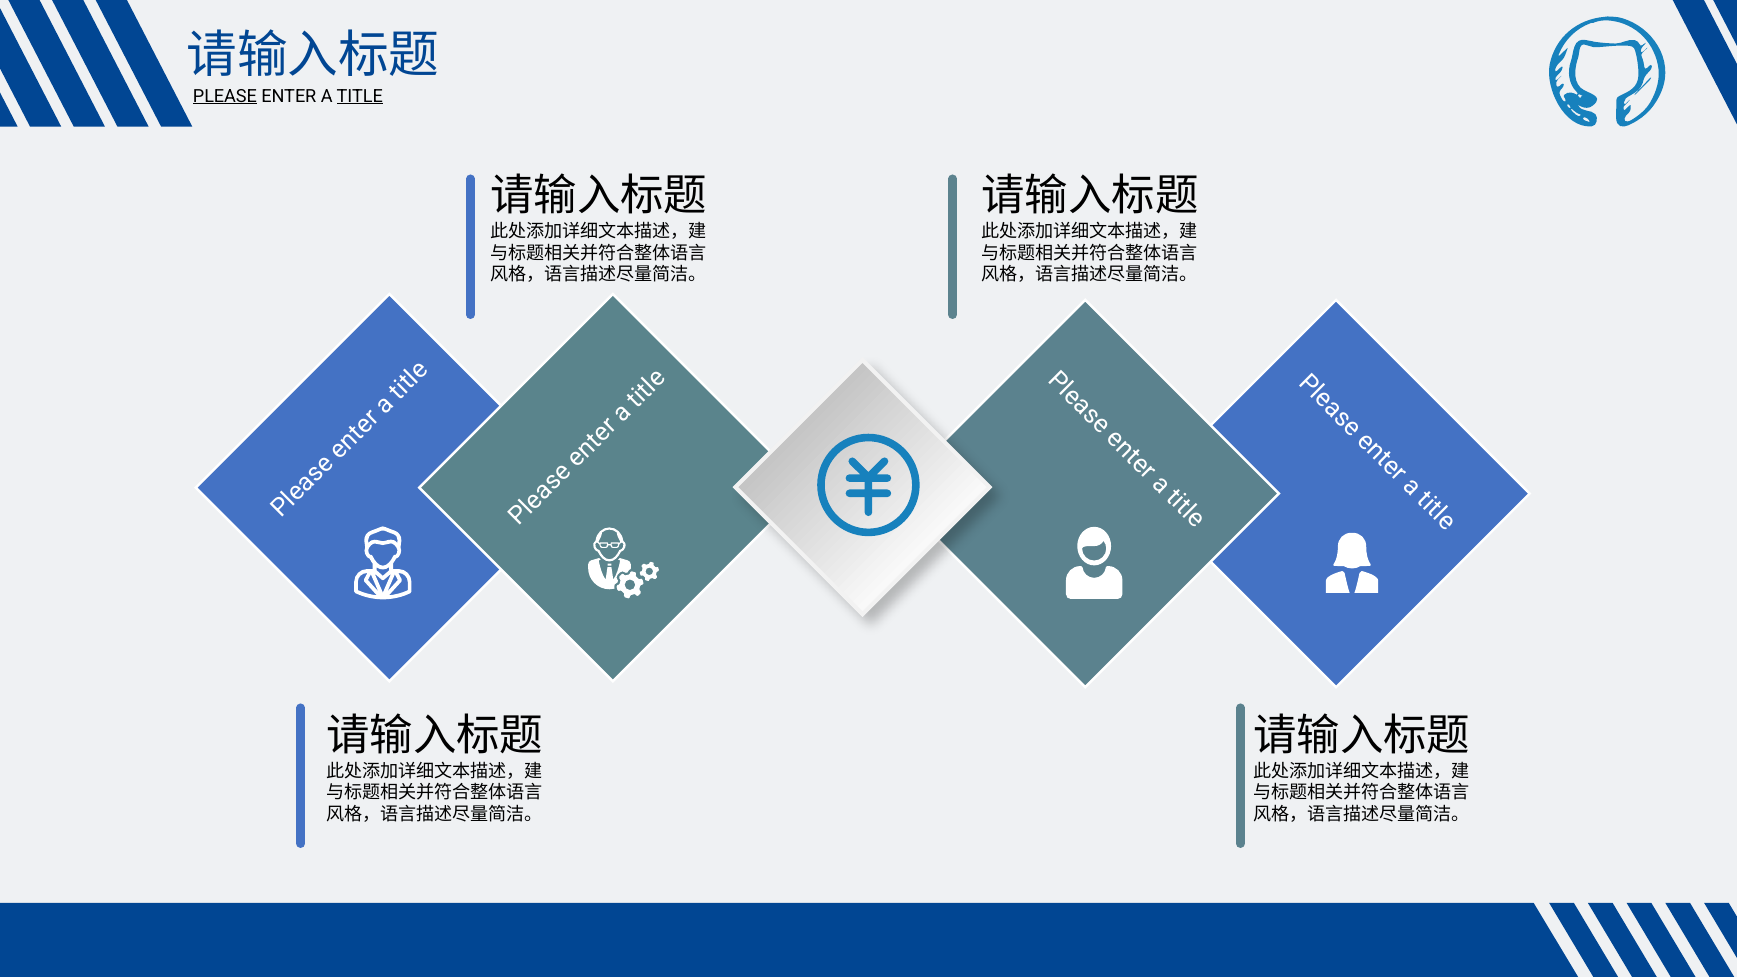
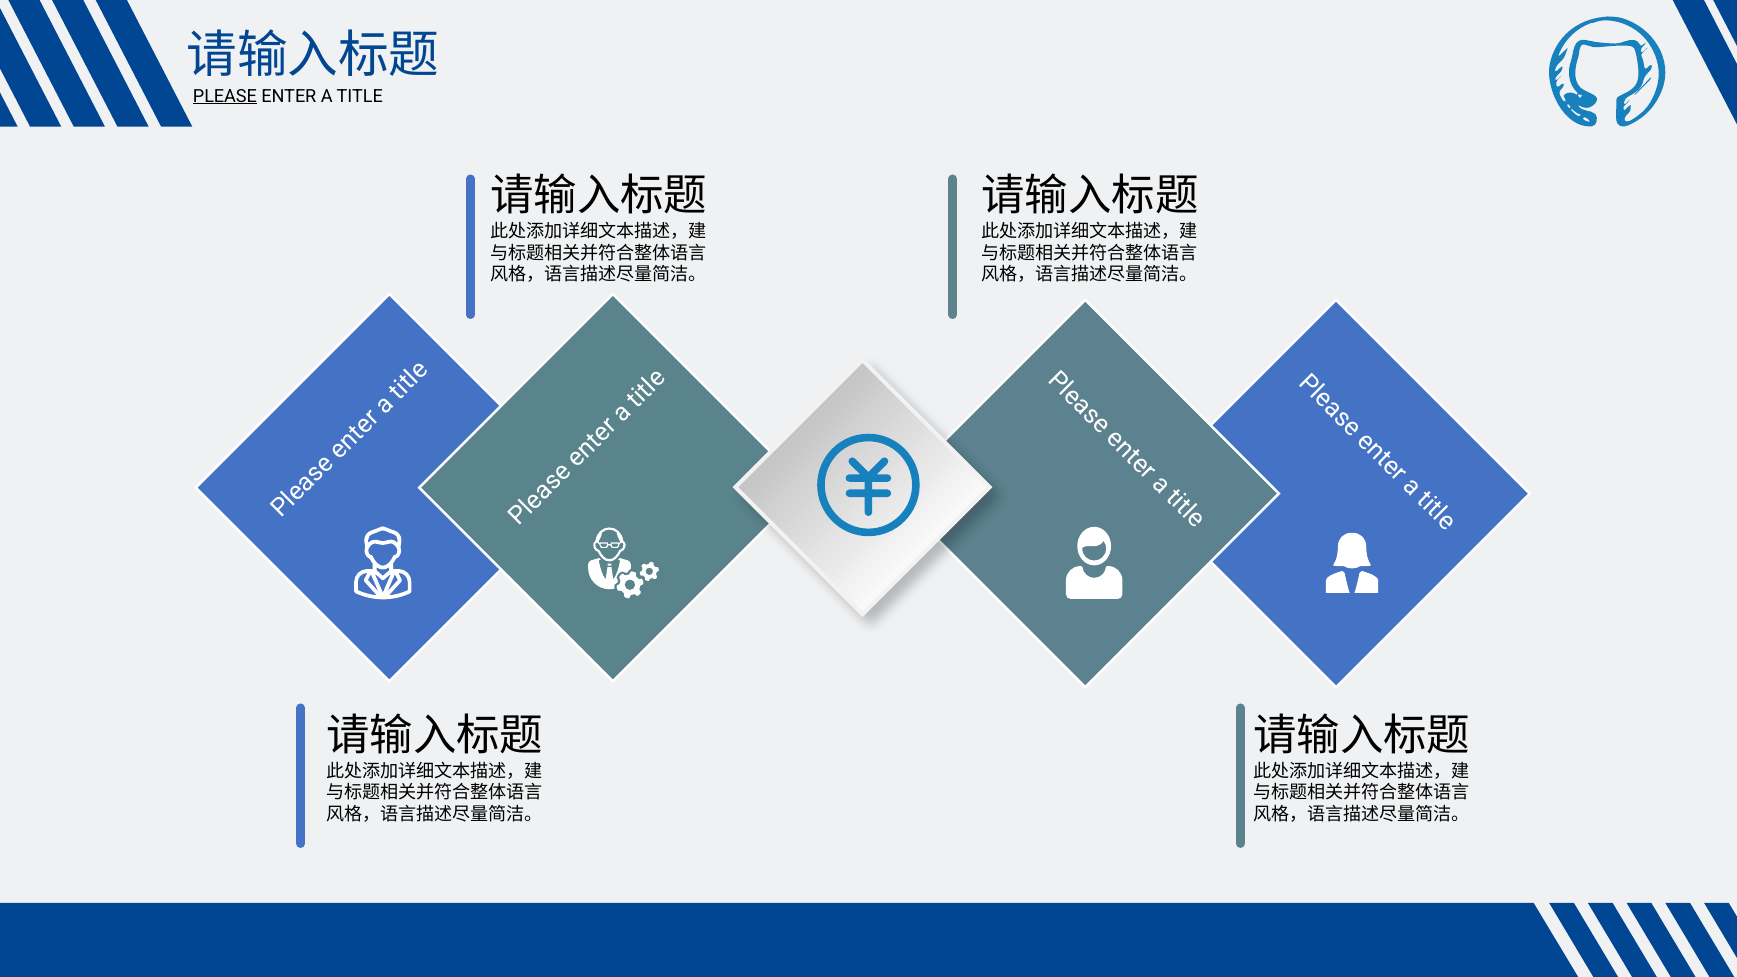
TITLE underline: present -> none
